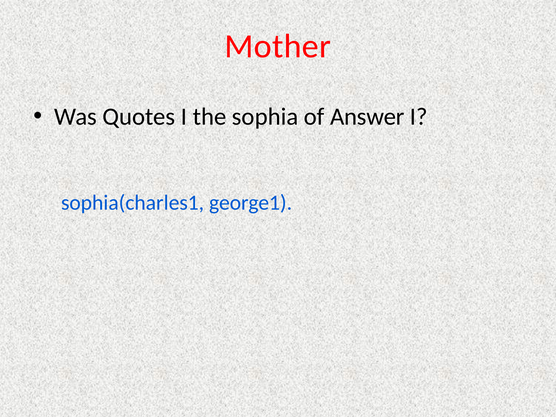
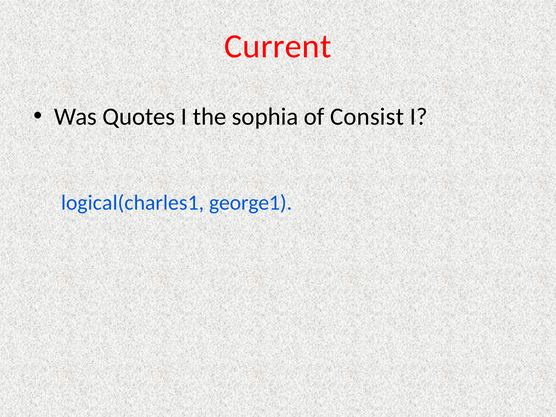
Mother: Mother -> Current
Answer: Answer -> Consist
sophia(charles1: sophia(charles1 -> logical(charles1
